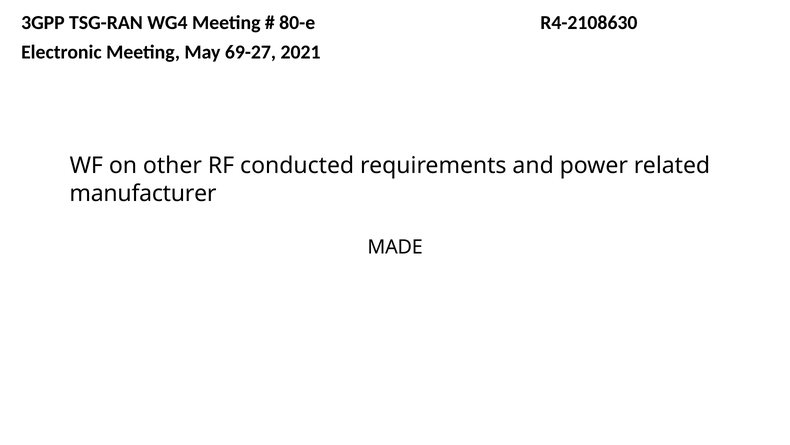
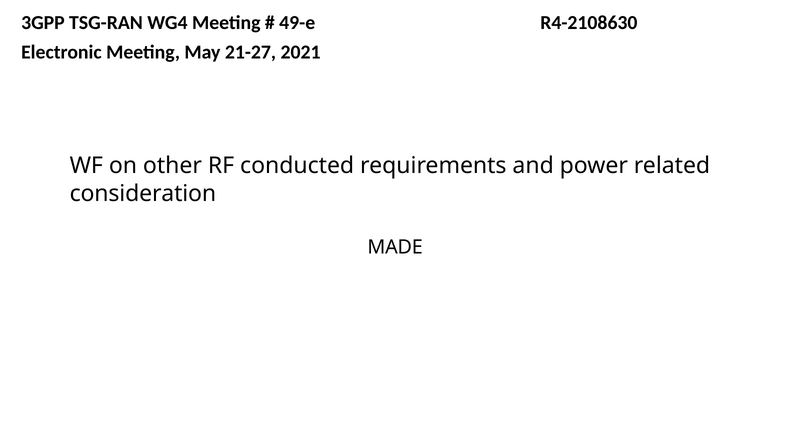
80-e: 80-e -> 49-e
69-27: 69-27 -> 21-27
manufacturer: manufacturer -> consideration
